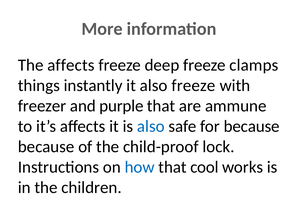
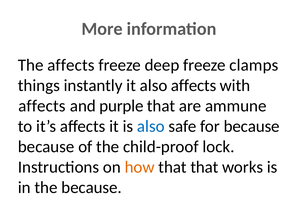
also freeze: freeze -> affects
freezer at (42, 106): freezer -> affects
how colour: blue -> orange
that cool: cool -> that
the children: children -> because
